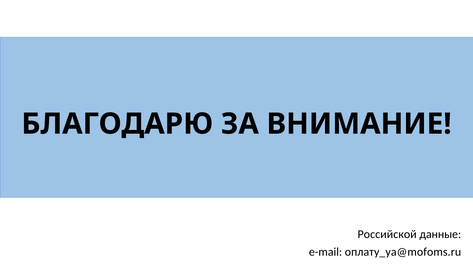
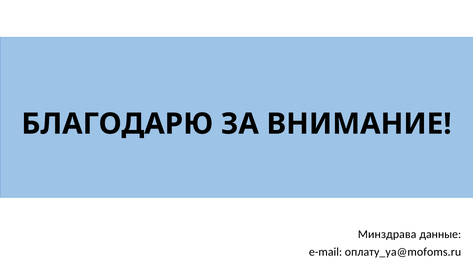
Российской: Российской -> Минздрава
